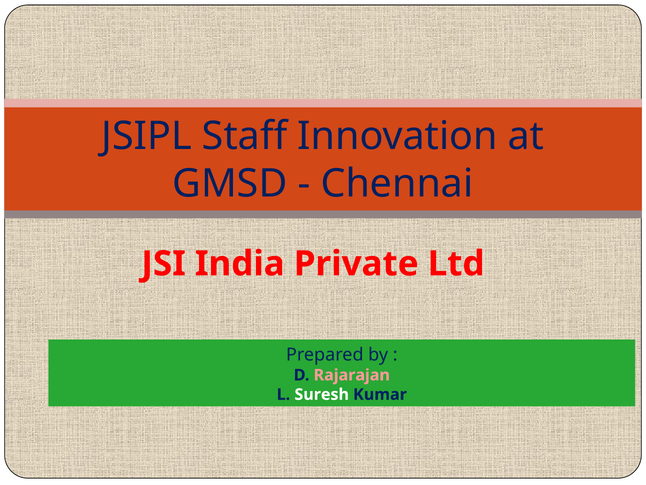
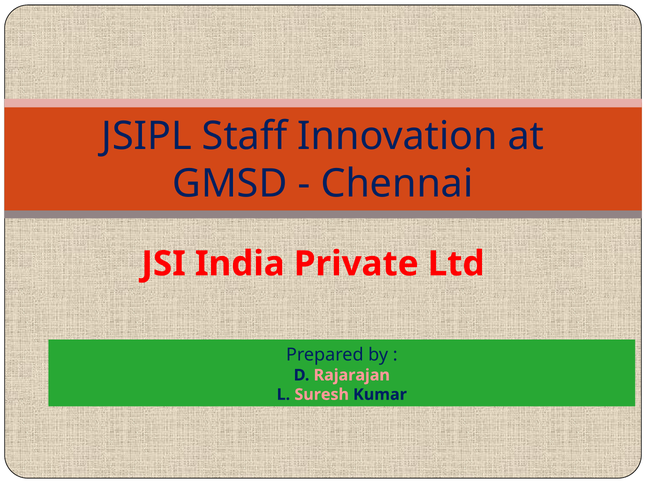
Suresh colour: white -> pink
